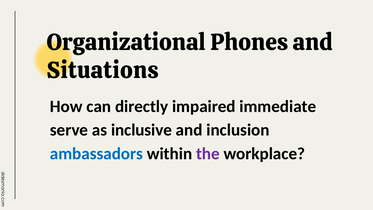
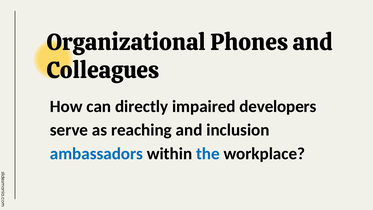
Situations: Situations -> Colleagues
immediate: immediate -> developers
inclusive: inclusive -> reaching
the colour: purple -> blue
